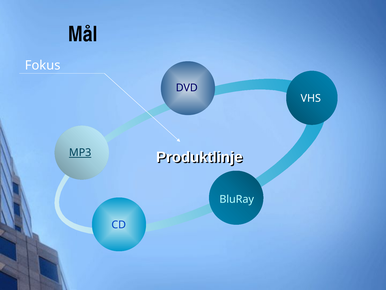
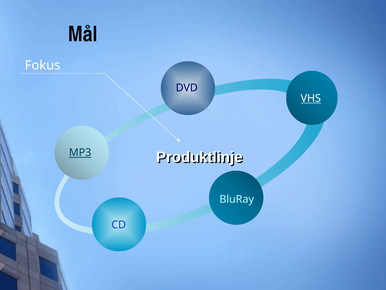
VHS underline: none -> present
